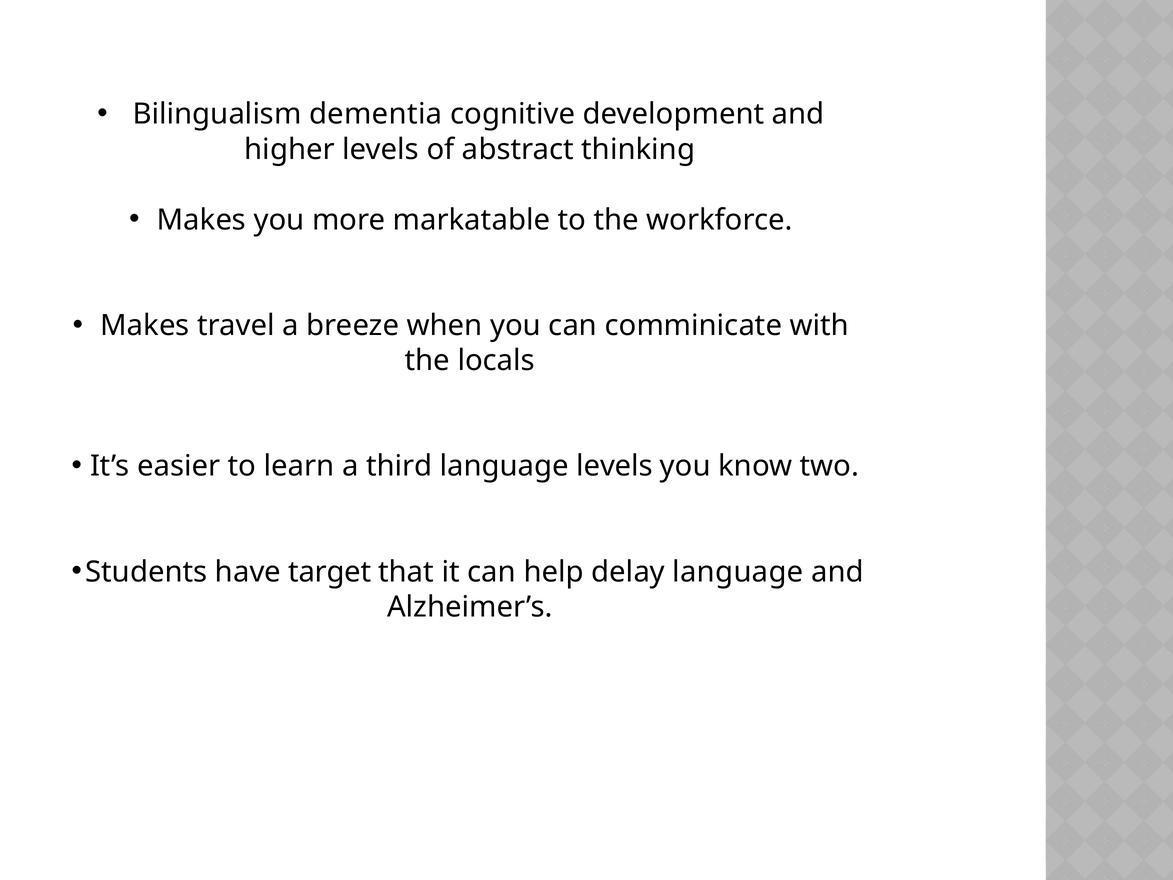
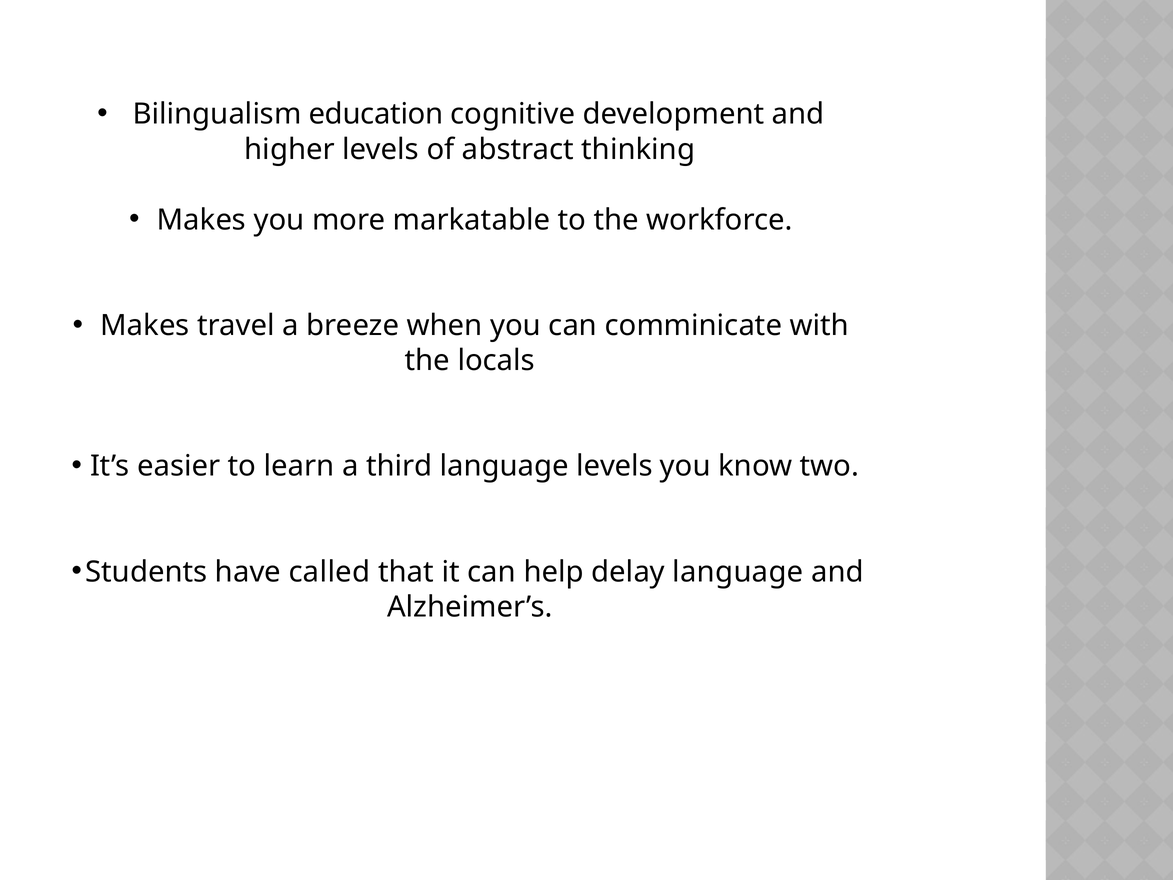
dementia: dementia -> education
target: target -> called
